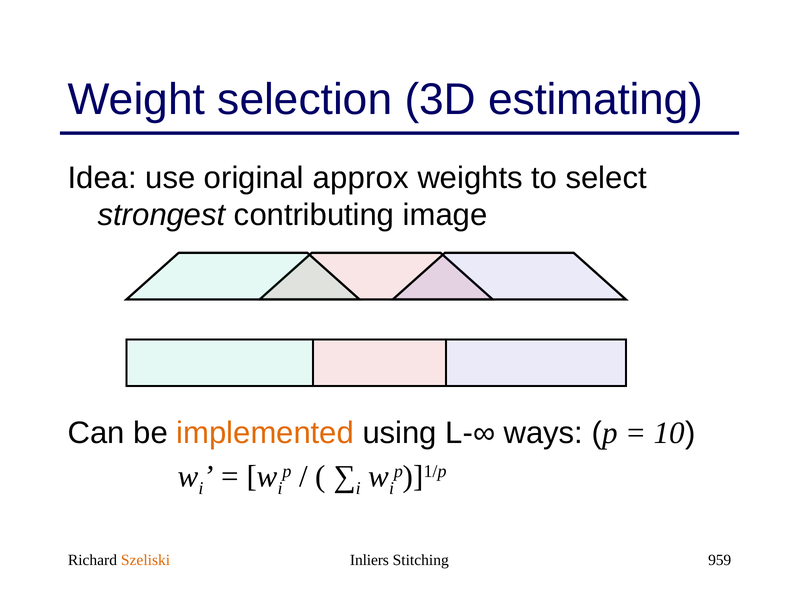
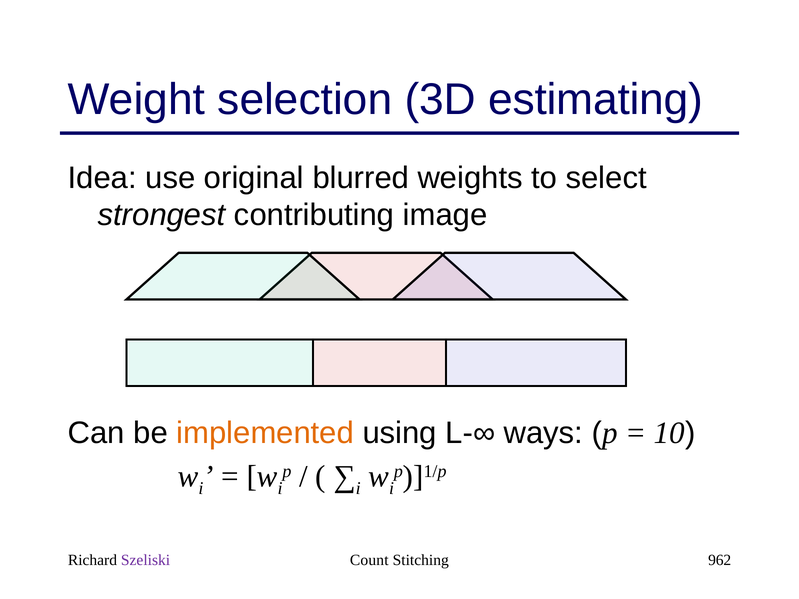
approx: approx -> blurred
Szeliski colour: orange -> purple
Inliers: Inliers -> Count
959: 959 -> 962
